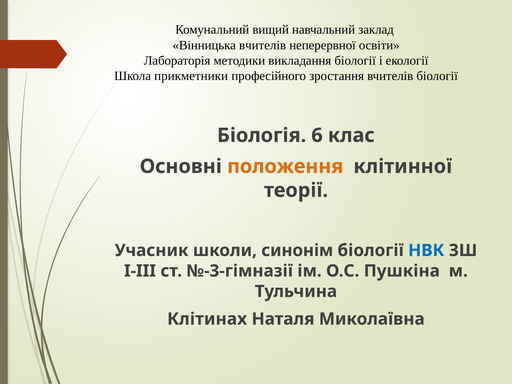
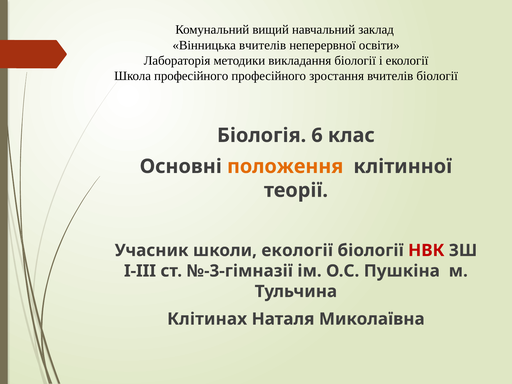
Школа прикметники: прикметники -> професійного
школи синонім: синонім -> екології
НВК colour: blue -> red
